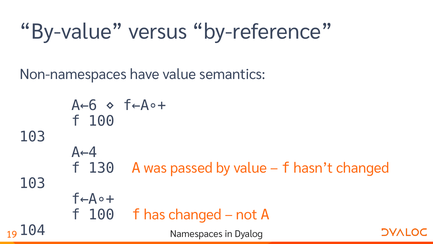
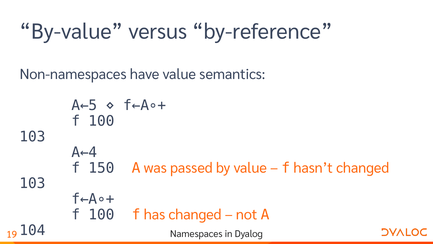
A←6: A←6 -> A←5
130: 130 -> 150
